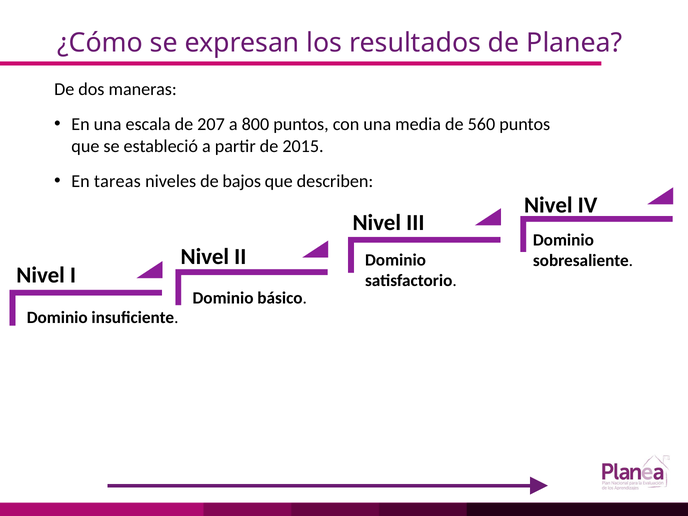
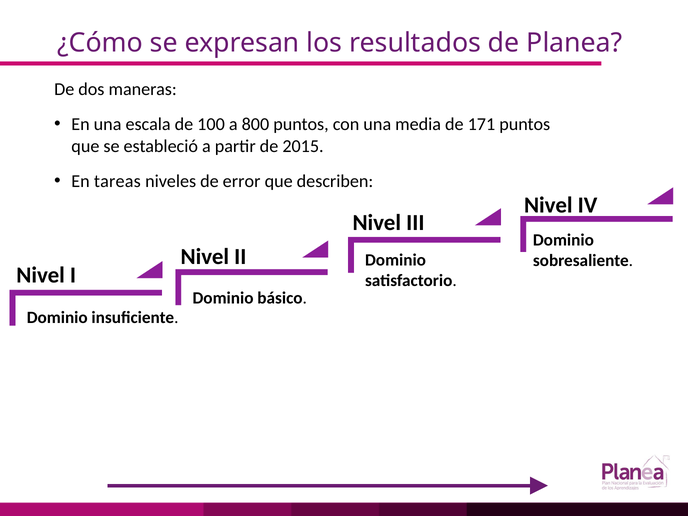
207: 207 -> 100
560: 560 -> 171
bajos: bajos -> error
